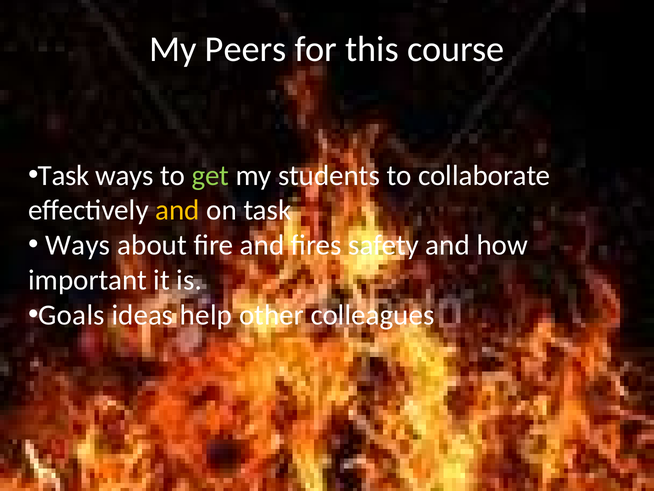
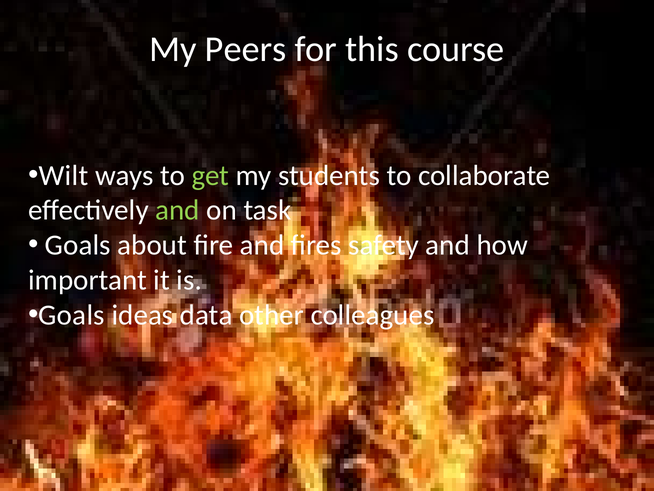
Task at (64, 175): Task -> Wilt
and at (178, 210) colour: yellow -> light green
Ways at (78, 245): Ways -> Goals
help: help -> data
